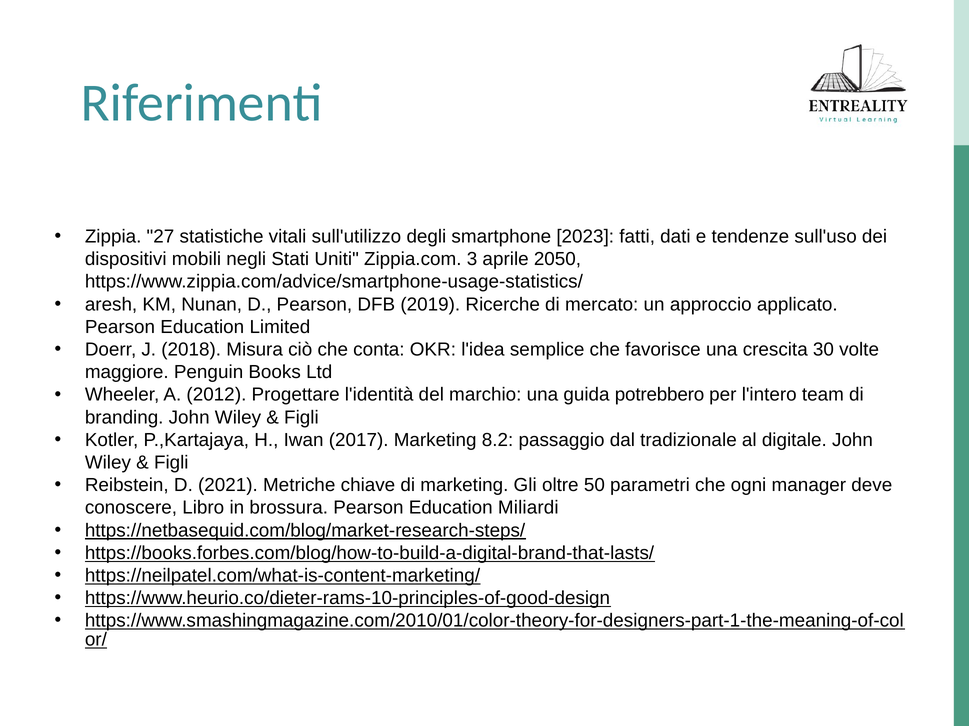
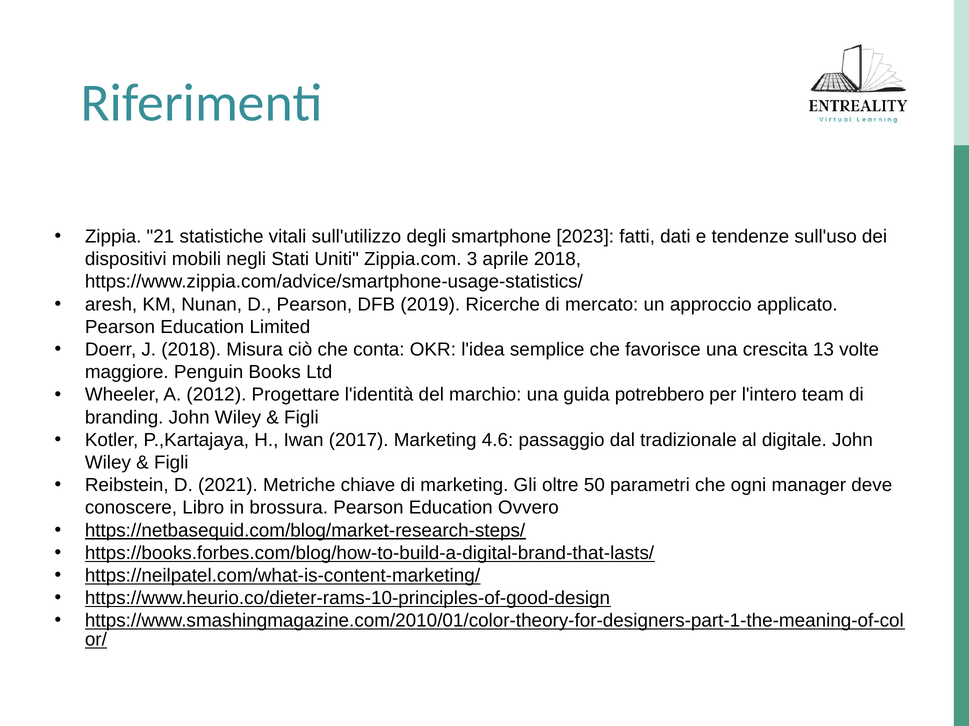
27: 27 -> 21
aprile 2050: 2050 -> 2018
30: 30 -> 13
8.2: 8.2 -> 4.6
Miliardi: Miliardi -> Ovvero
